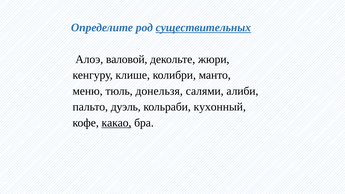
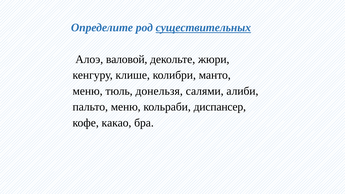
пальто дуэль: дуэль -> меню
кухонный: кухонный -> диспансер
какао underline: present -> none
